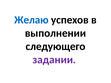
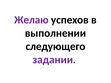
Желаю colour: blue -> purple
